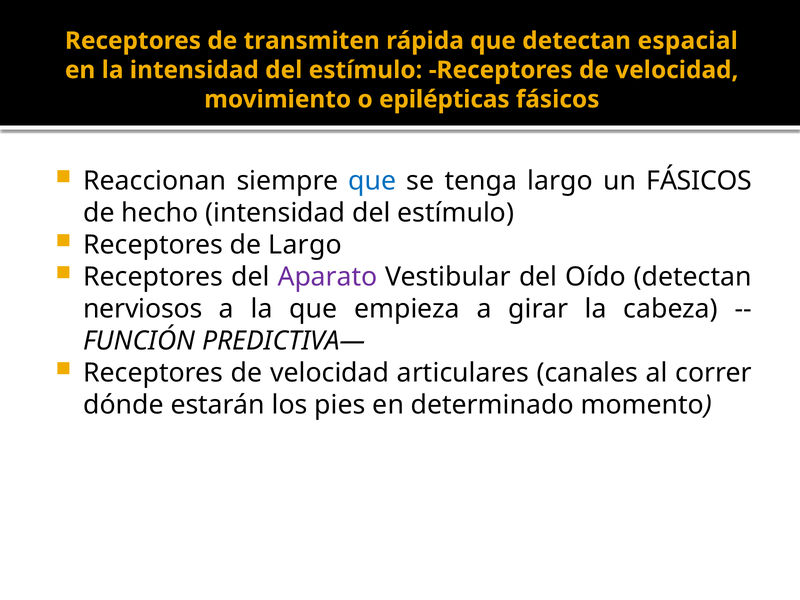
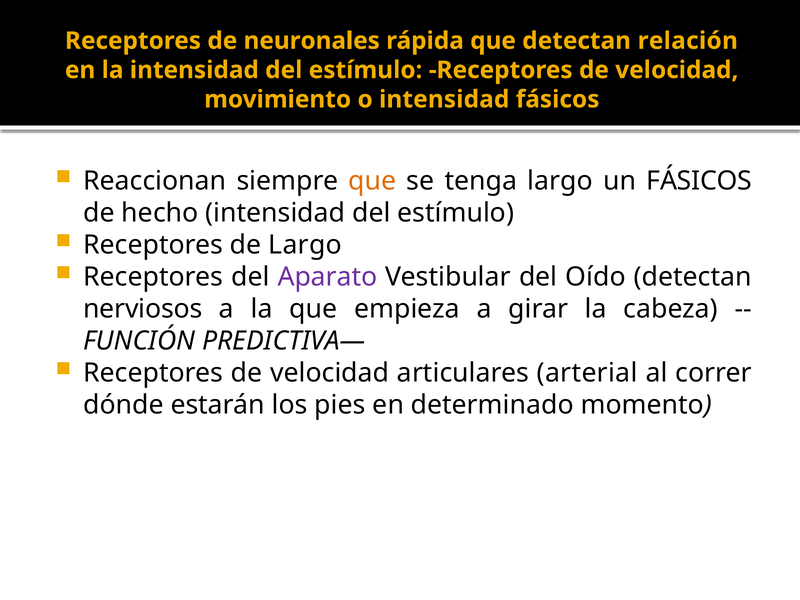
transmiten: transmiten -> neuronales
espacial: espacial -> relación
o epilépticas: epilépticas -> intensidad
que at (372, 181) colour: blue -> orange
canales: canales -> arterial
